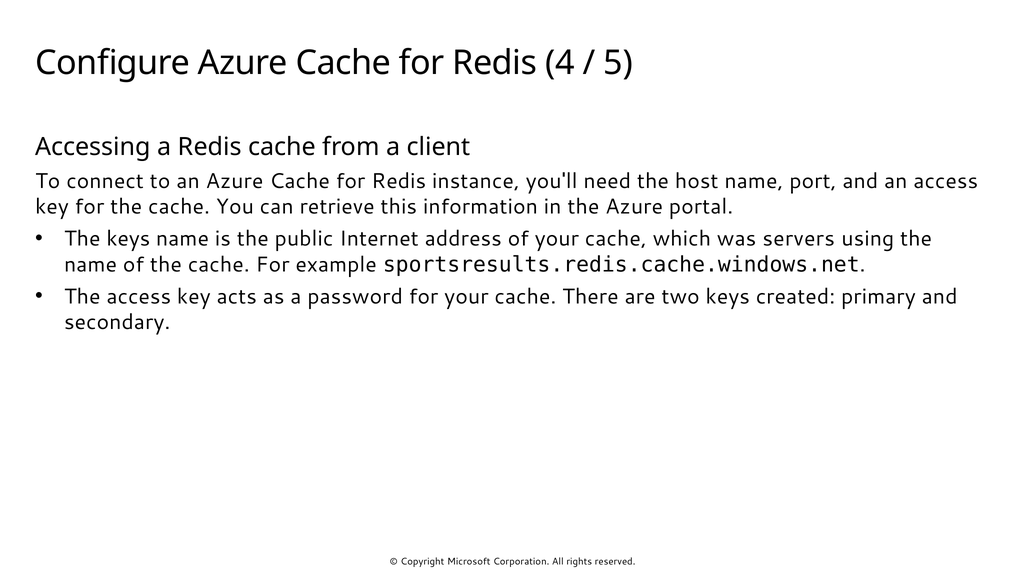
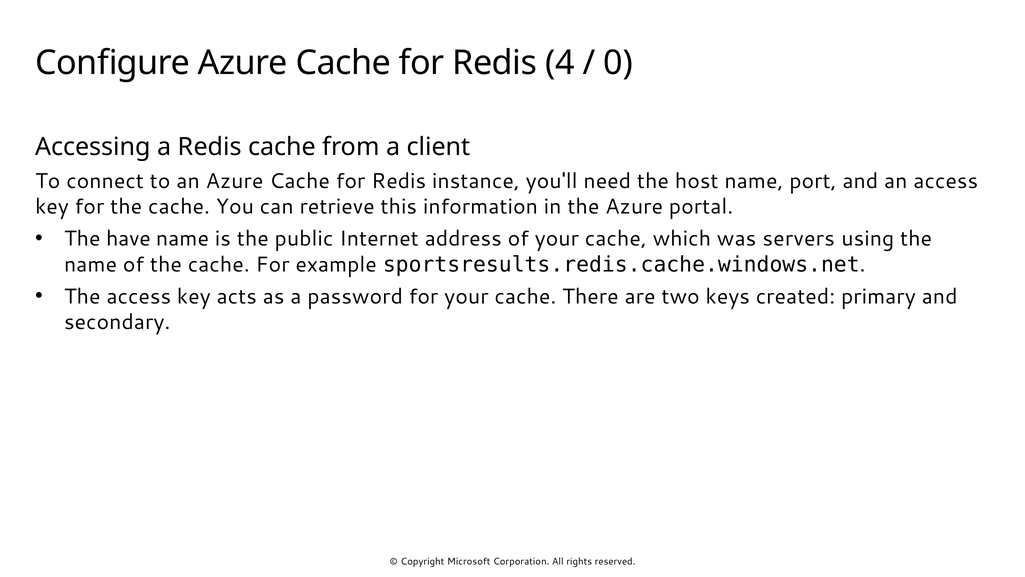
5: 5 -> 0
The keys: keys -> have
